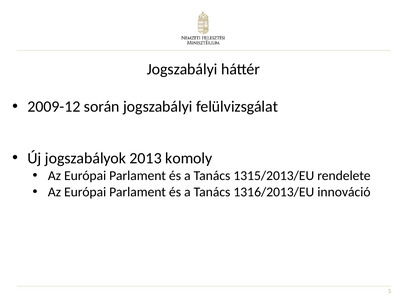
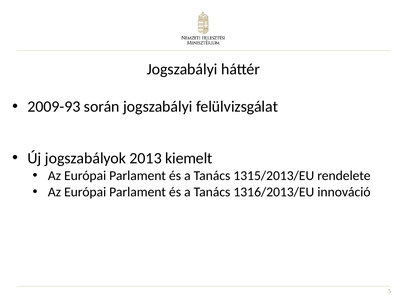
2009-12: 2009-12 -> 2009-93
komoly: komoly -> kiemelt
